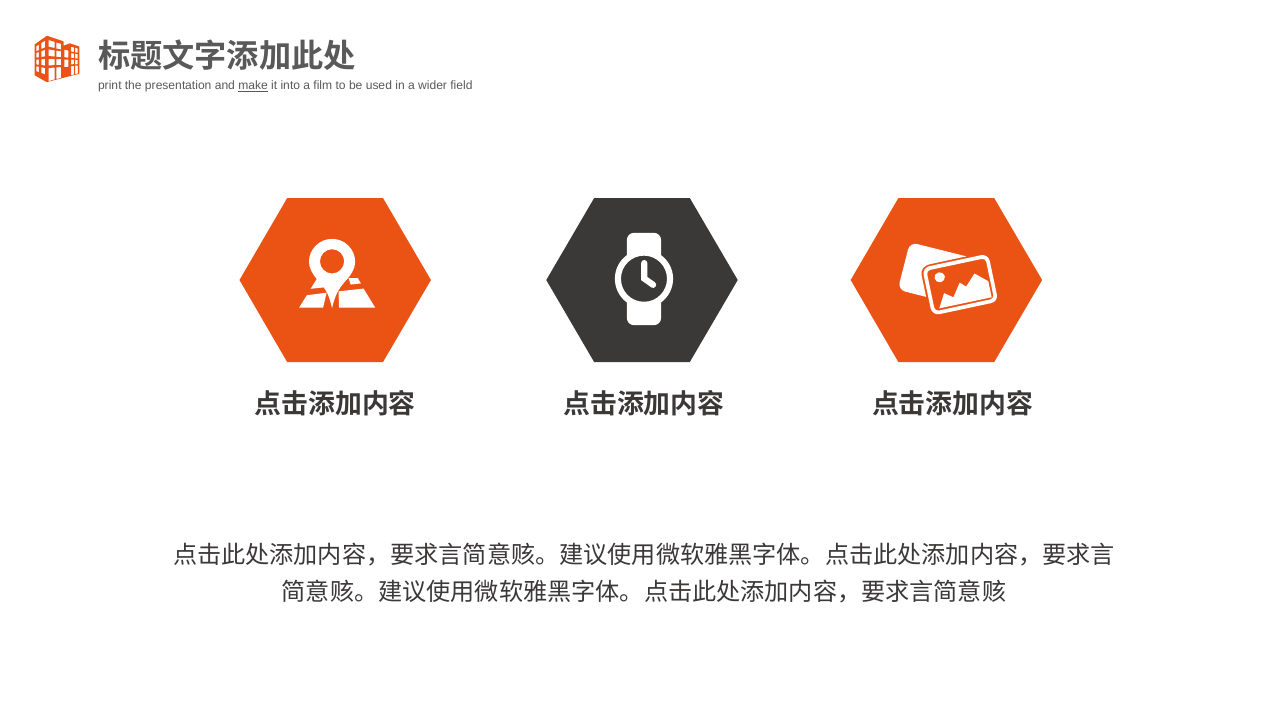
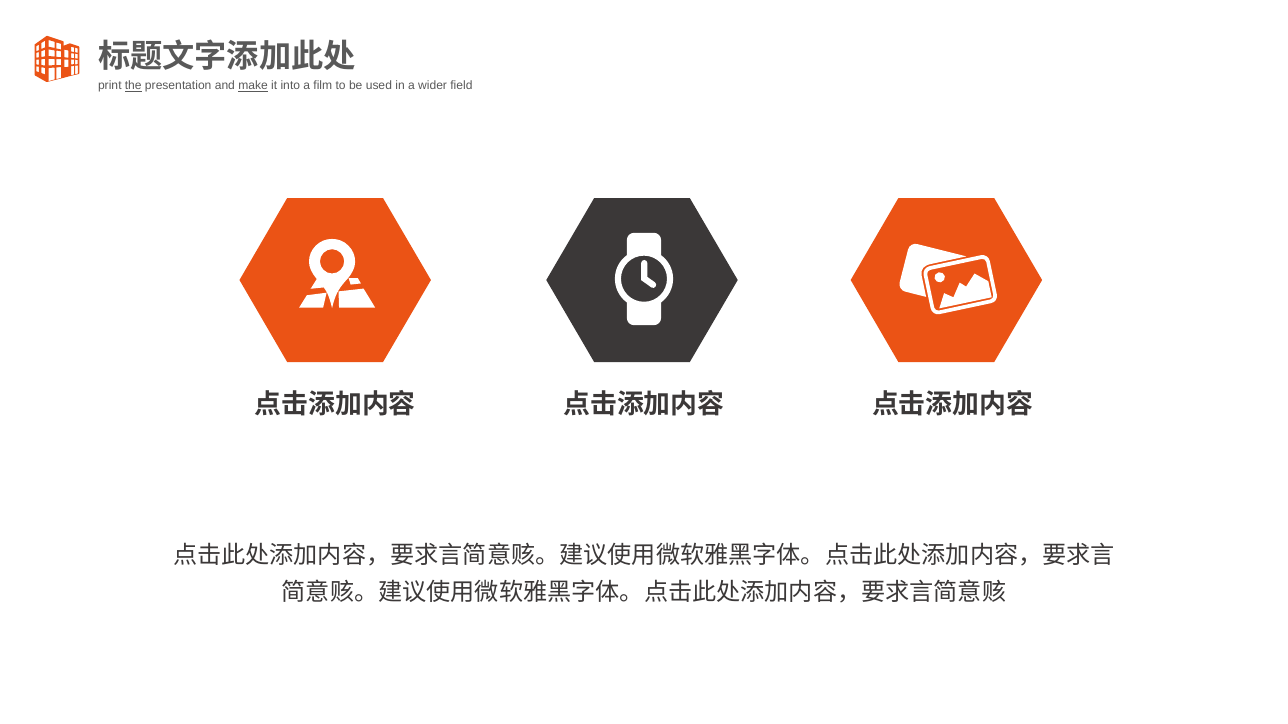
the underline: none -> present
